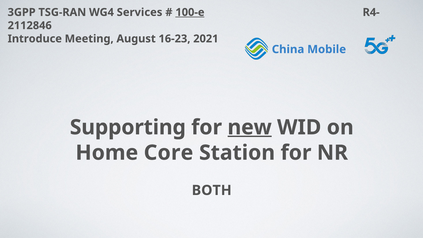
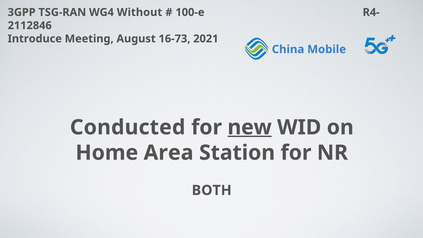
Services: Services -> Without
100-e underline: present -> none
16-23: 16-23 -> 16-73
Supporting: Supporting -> Conducted
Core: Core -> Area
